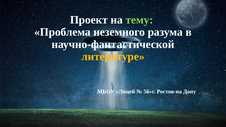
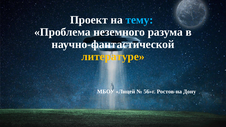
тему colour: light green -> light blue
